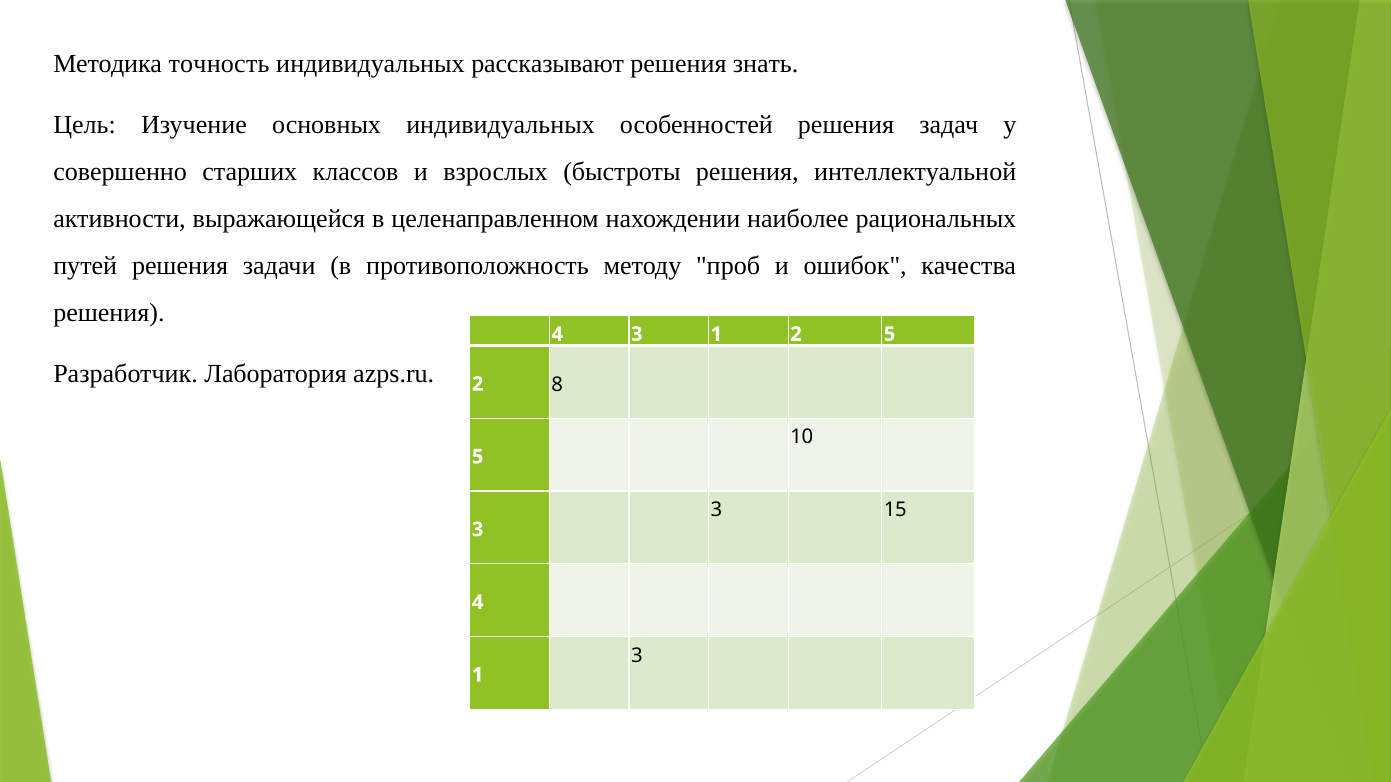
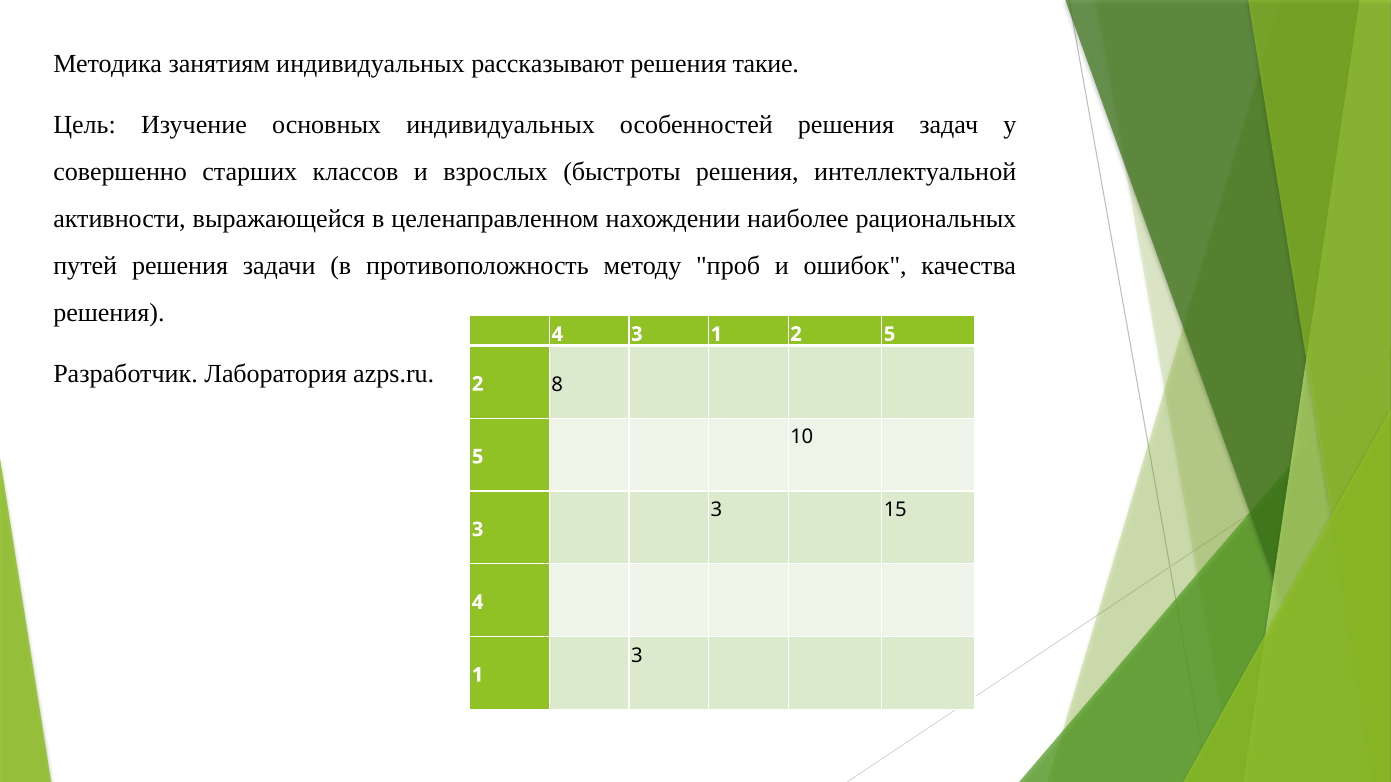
точность: точность -> занятиям
знать: знать -> такие
